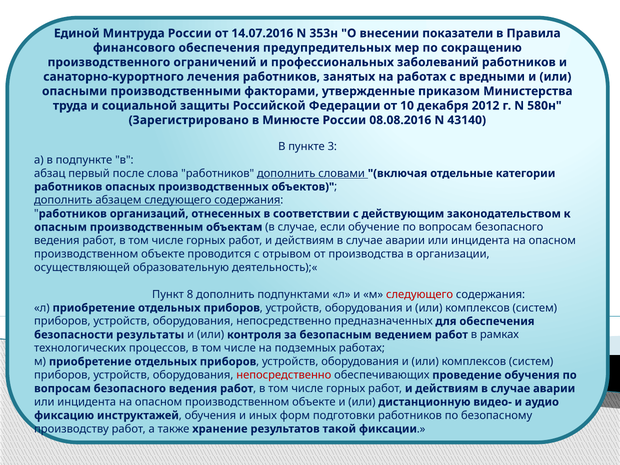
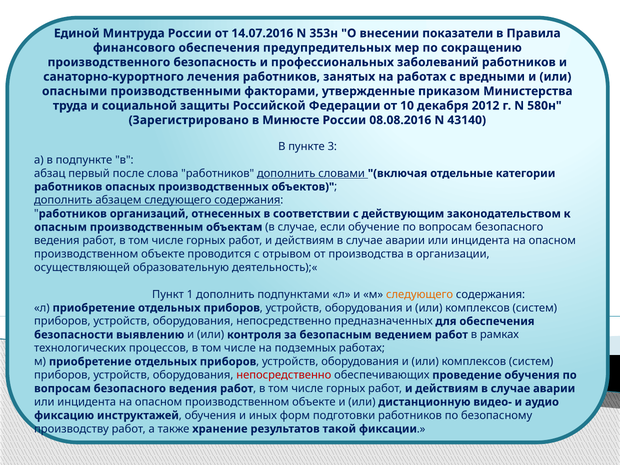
ограничений: ограничений -> безопасность
8: 8 -> 1
следующего at (420, 294) colour: red -> orange
результаты: результаты -> выявлению
